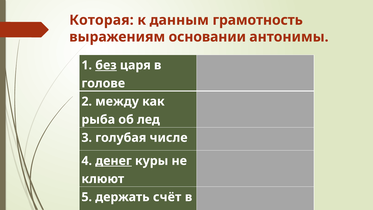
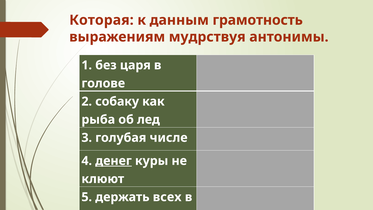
основании: основании -> мудрствуя
без underline: present -> none
между: между -> собаку
счёт: счёт -> всех
